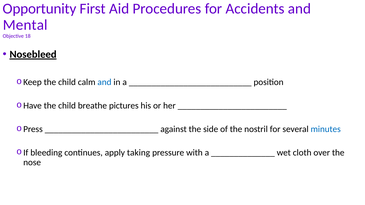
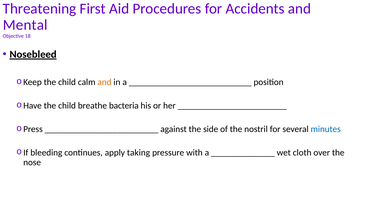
Opportunity: Opportunity -> Threatening
and at (104, 82) colour: blue -> orange
pictures: pictures -> bacteria
